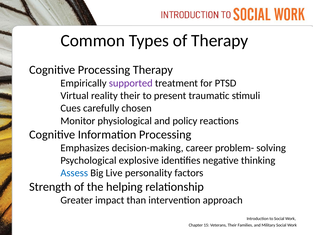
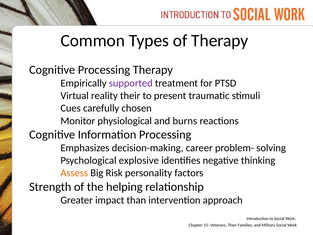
policy: policy -> burns
Assess colour: blue -> orange
Live: Live -> Risk
